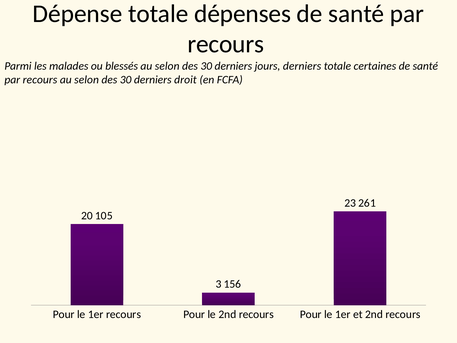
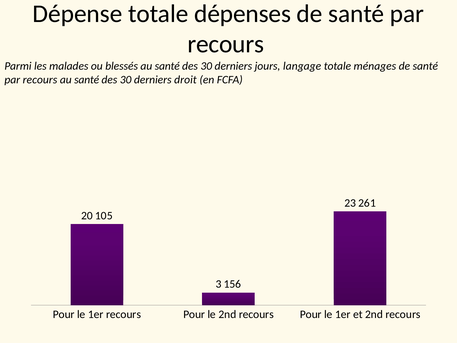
blessés au selon: selon -> santé
jours derniers: derniers -> langage
certaines: certaines -> ménages
selon at (87, 80): selon -> santé
